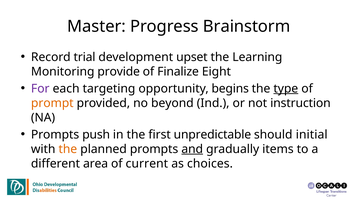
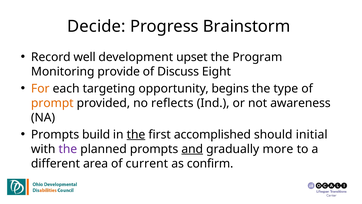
Master: Master -> Decide
trial: trial -> well
Learning: Learning -> Program
Finalize: Finalize -> Discuss
For colour: purple -> orange
type underline: present -> none
beyond: beyond -> reflects
instruction: instruction -> awareness
push: push -> build
the at (136, 134) underline: none -> present
unpredictable: unpredictable -> accomplished
the at (68, 149) colour: orange -> purple
items: items -> more
choices: choices -> confirm
